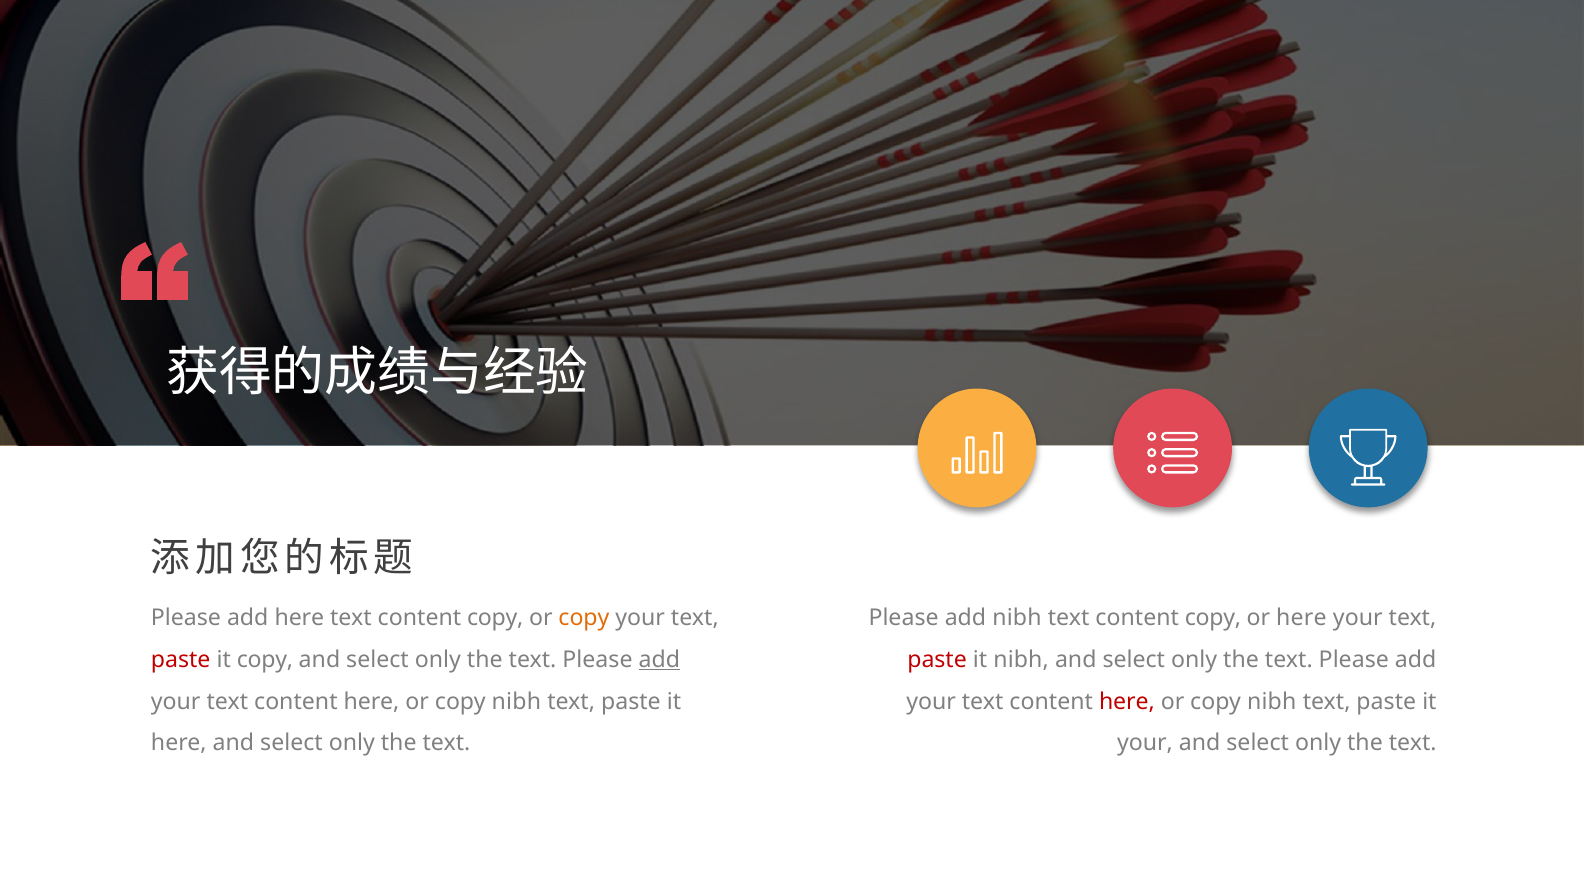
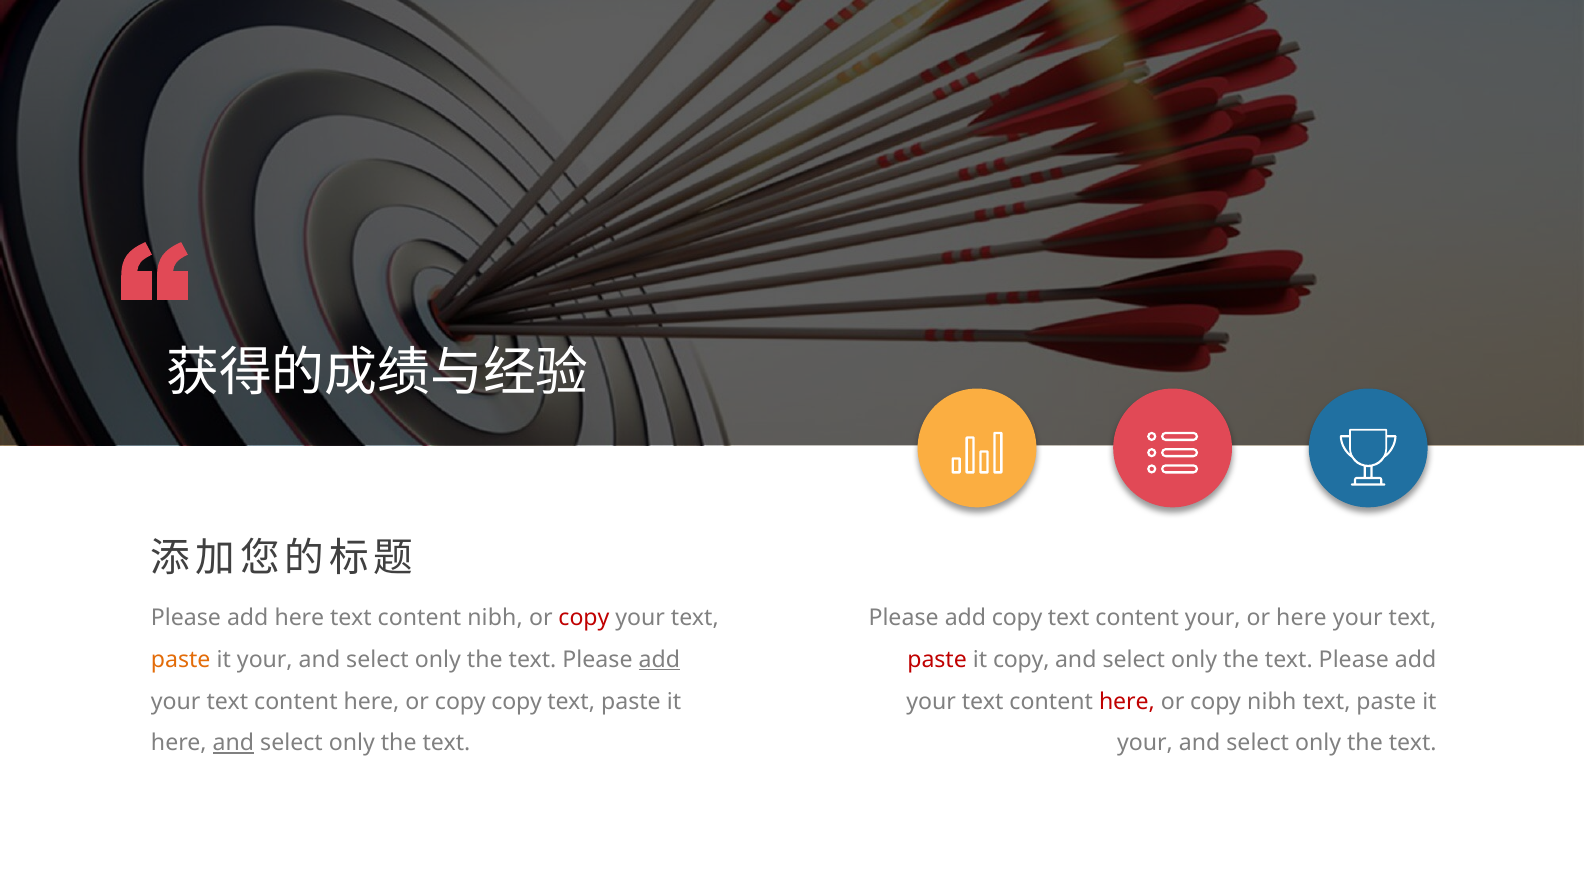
copy at (495, 618): copy -> nibh
copy at (584, 618) colour: orange -> red
add nibh: nibh -> copy
copy at (1213, 618): copy -> your
paste at (181, 660) colour: red -> orange
copy at (265, 660): copy -> your
it nibh: nibh -> copy
nibh at (516, 701): nibh -> copy
and at (233, 743) underline: none -> present
